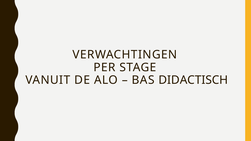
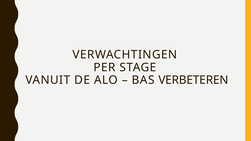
DIDACTISCH: DIDACTISCH -> VERBETEREN
